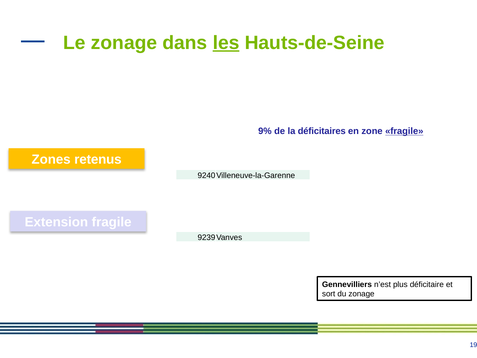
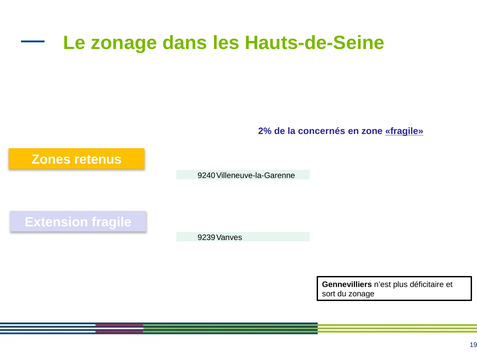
les underline: present -> none
9%: 9% -> 2%
déficitaires: déficitaires -> concernés
